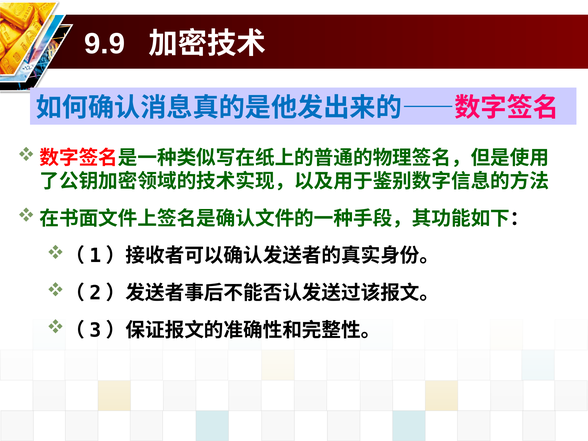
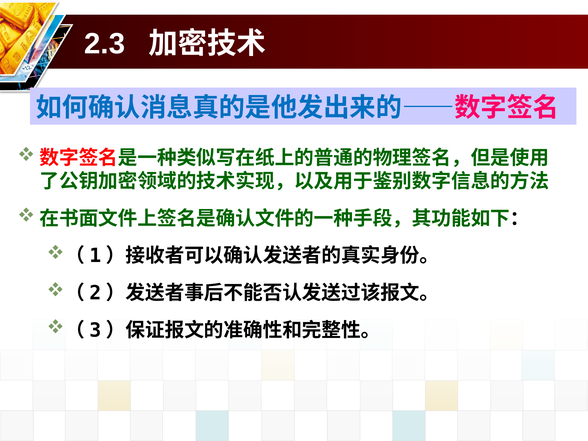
9.9: 9.9 -> 2.3
